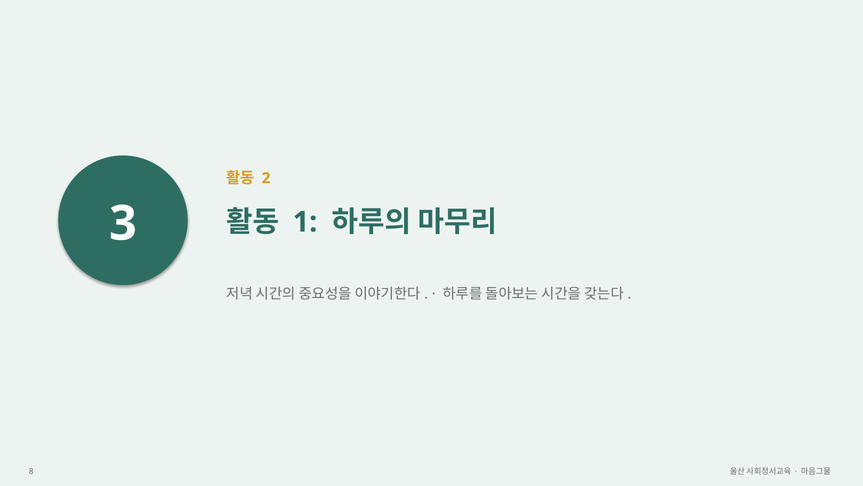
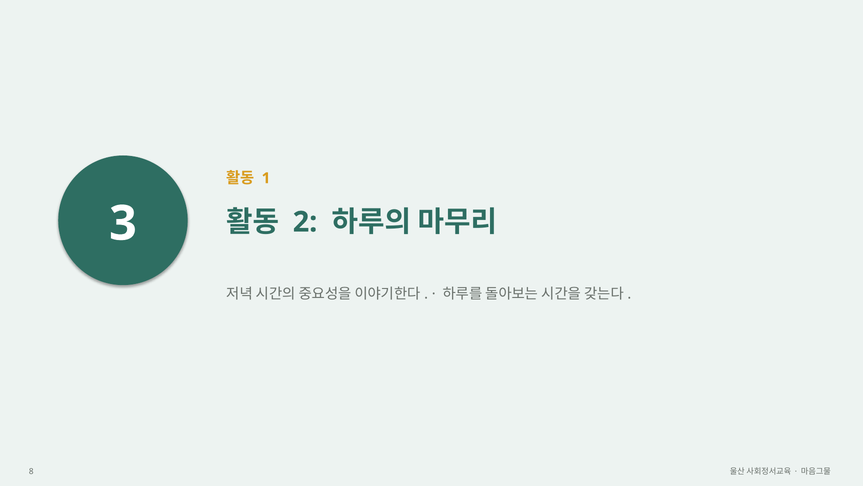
2: 2 -> 1
1: 1 -> 2
